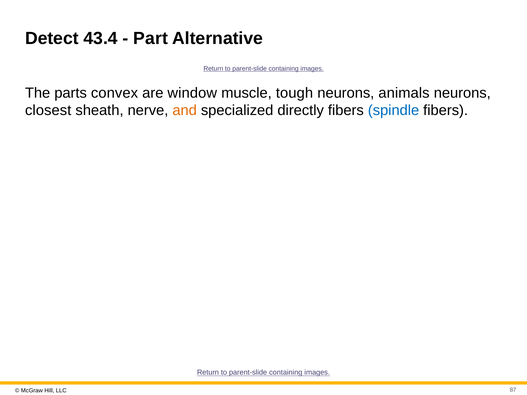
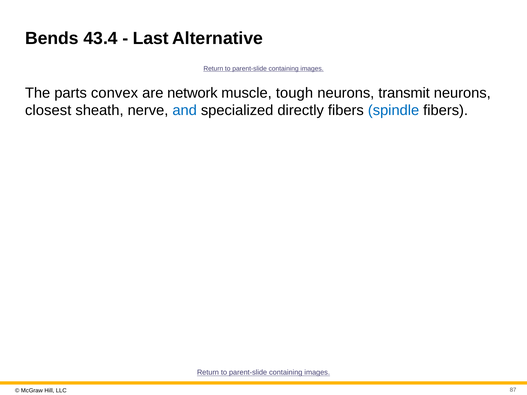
Detect: Detect -> Bends
Part: Part -> Last
window: window -> network
animals: animals -> transmit
and colour: orange -> blue
